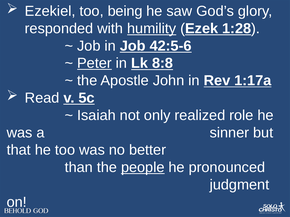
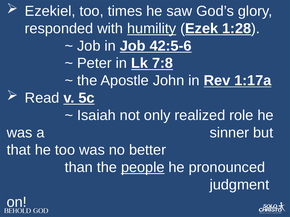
being: being -> times
Peter underline: present -> none
8:8: 8:8 -> 7:8
